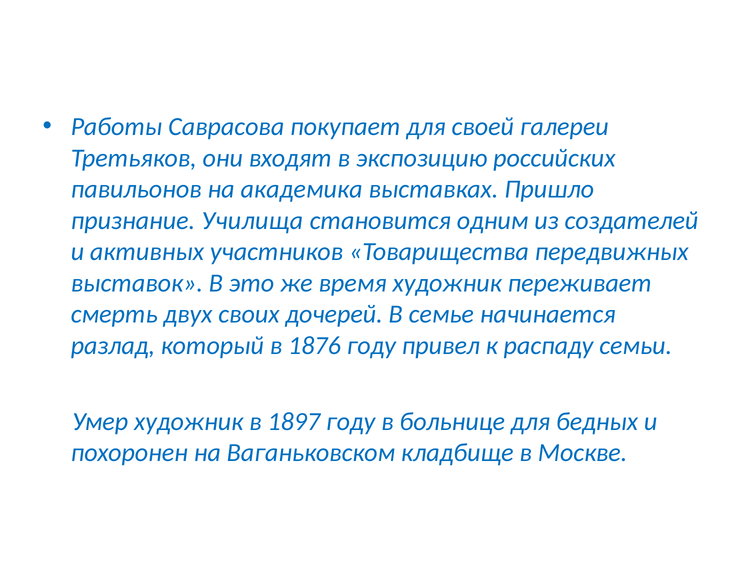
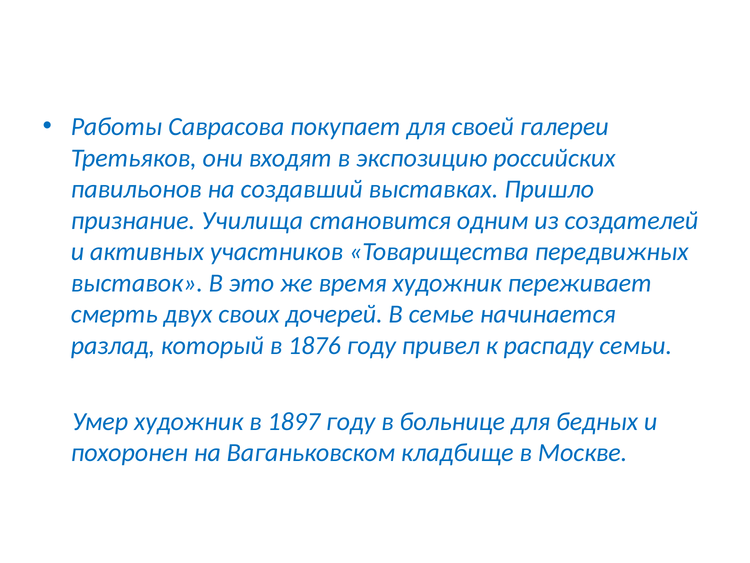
академика: академика -> создавший
